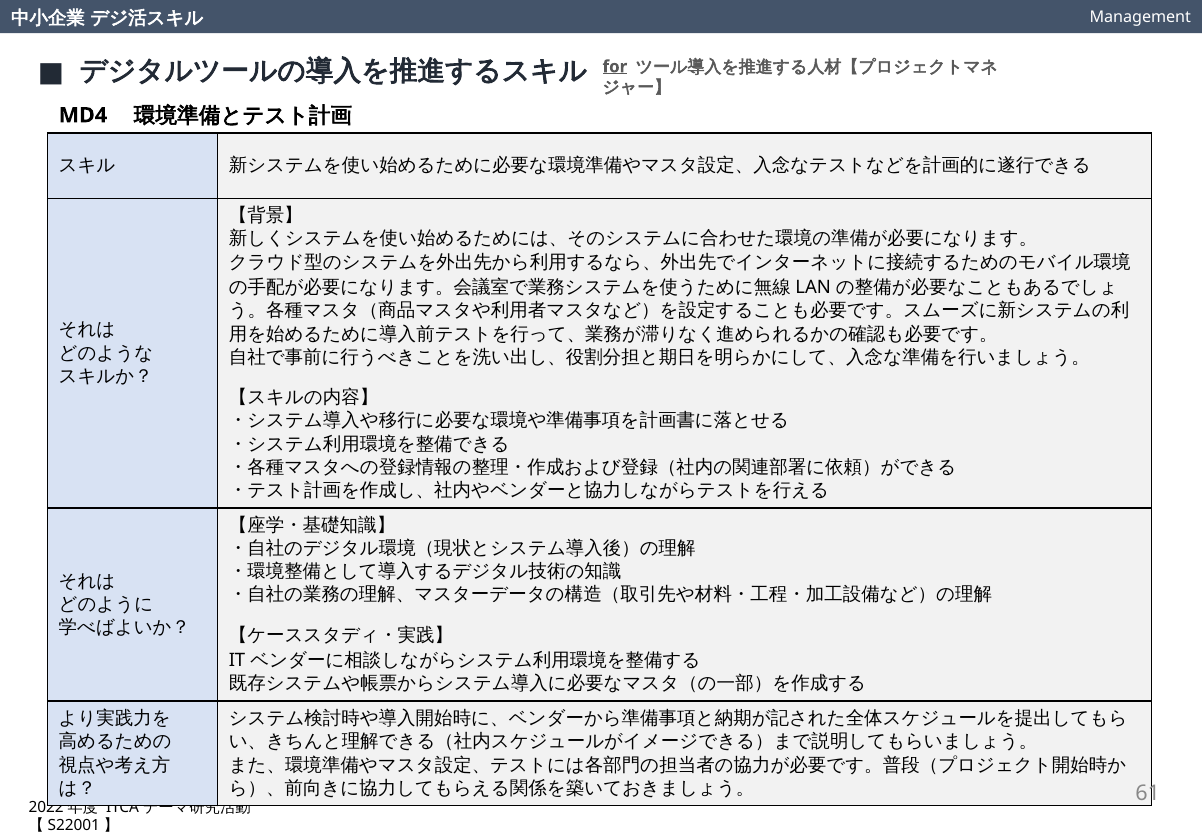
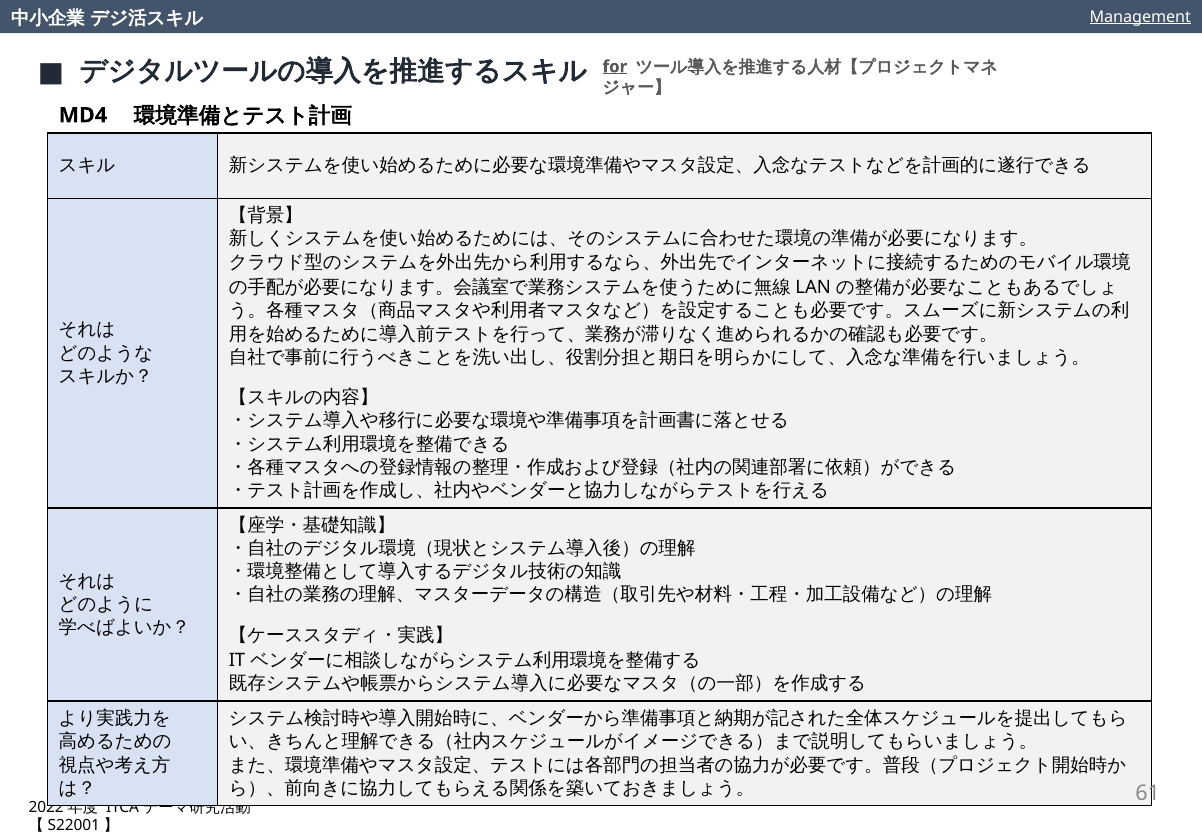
Management underline: none -> present
